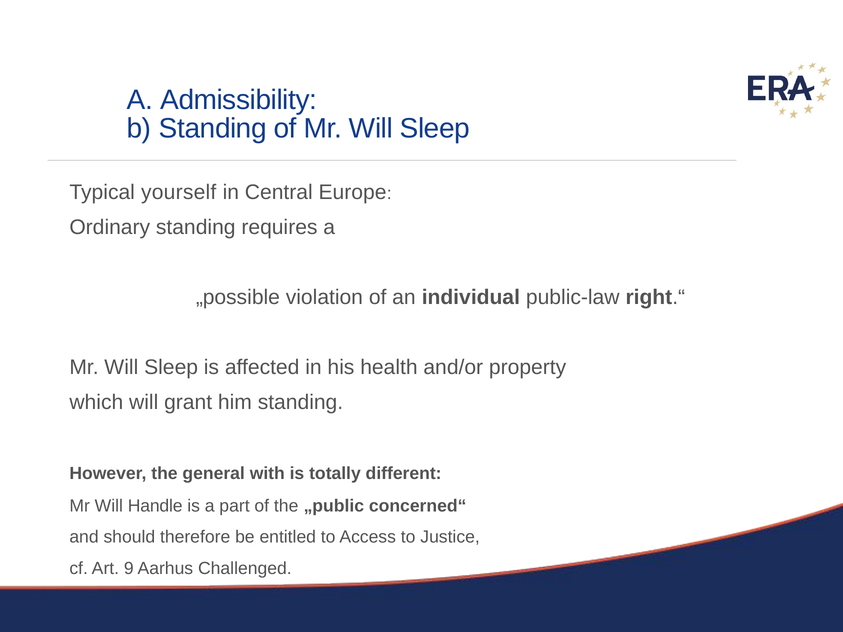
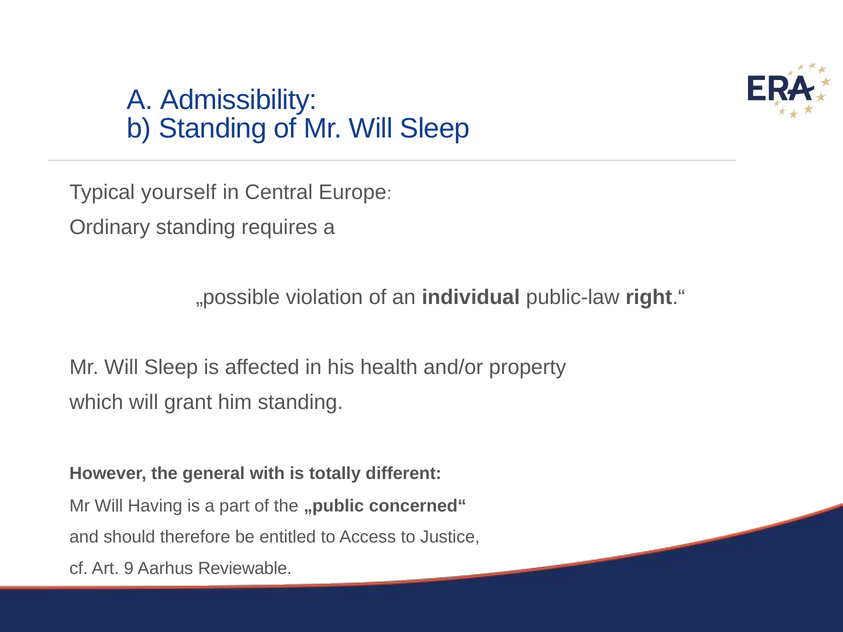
Handle: Handle -> Having
Challenged: Challenged -> Reviewable
